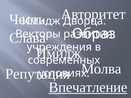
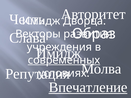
современных underline: none -> present
